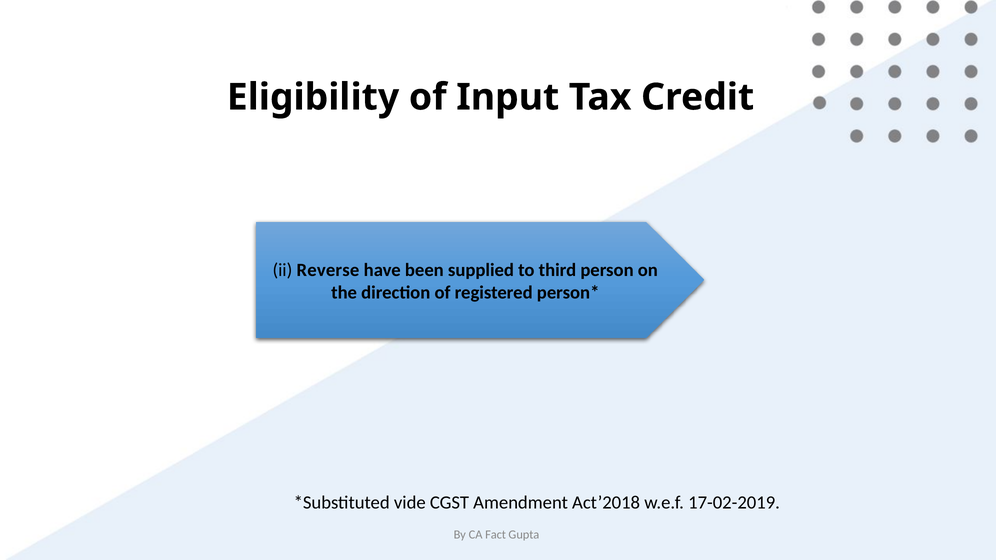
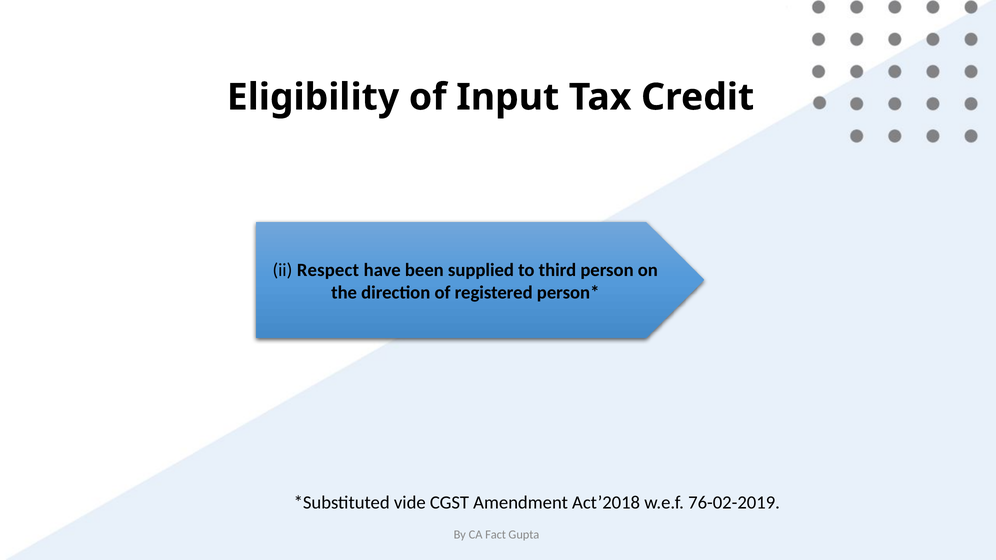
Reverse: Reverse -> Respect
17-02-2019: 17-02-2019 -> 76-02-2019
